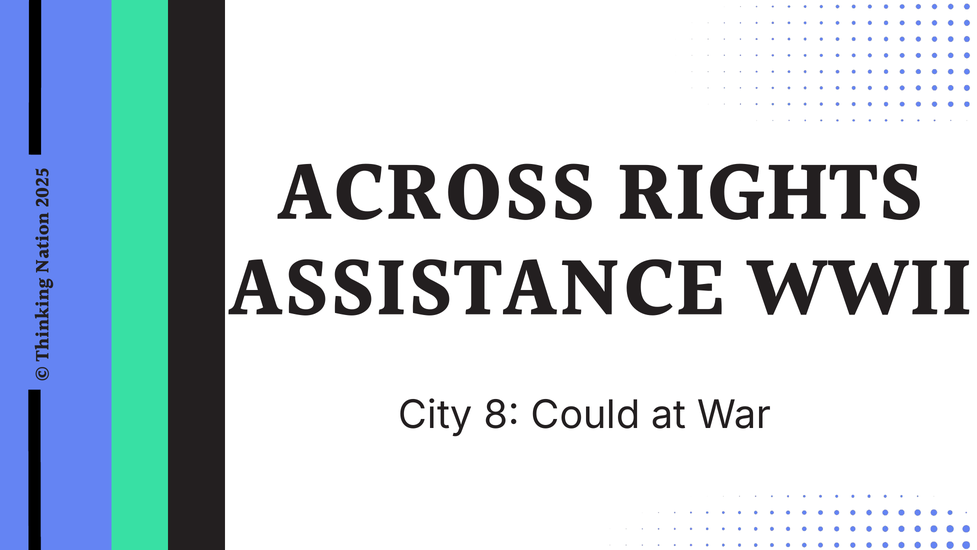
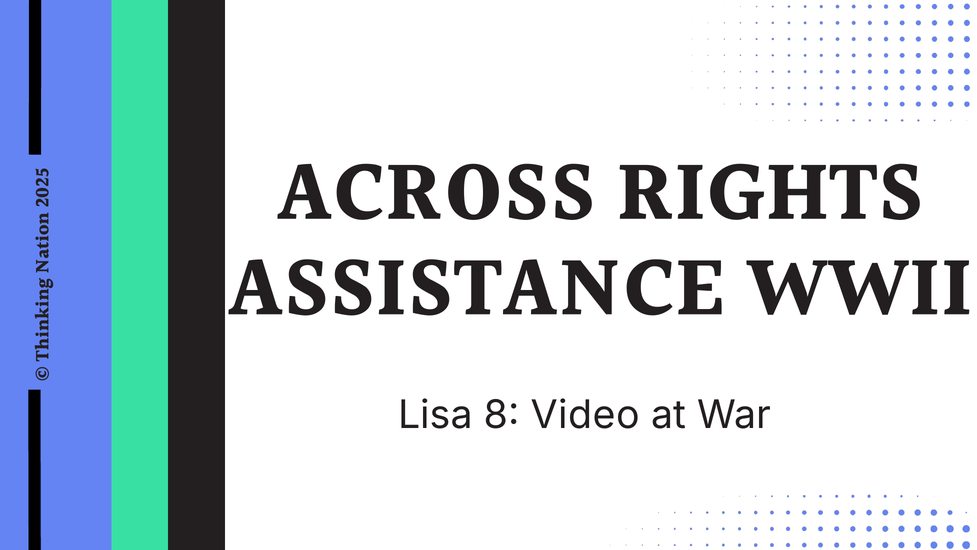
City: City -> Lisa
Could: Could -> Video
